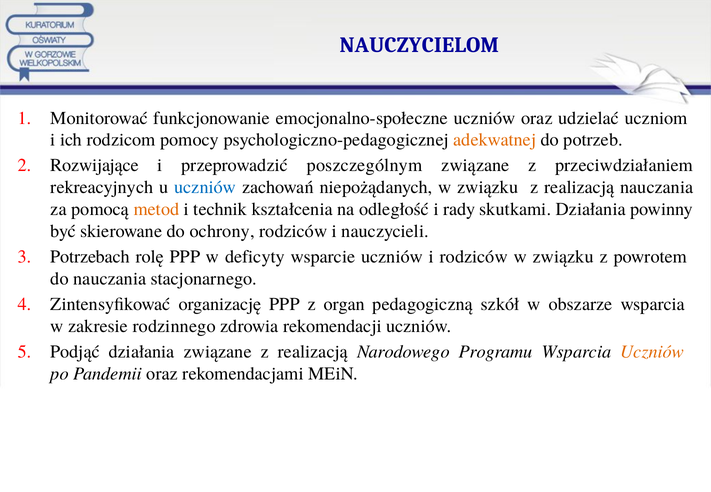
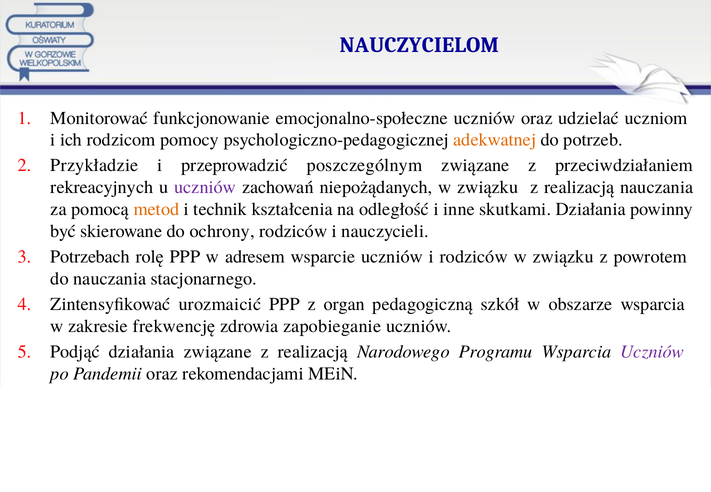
Rozwijające: Rozwijające -> Przykładzie
uczniów at (205, 187) colour: blue -> purple
rady: rady -> inne
deficyty: deficyty -> adresem
organizację: organizację -> urozmaicić
rodzinnego: rodzinnego -> frekwencję
rekomendacji: rekomendacji -> zapobieganie
Uczniów at (652, 352) colour: orange -> purple
